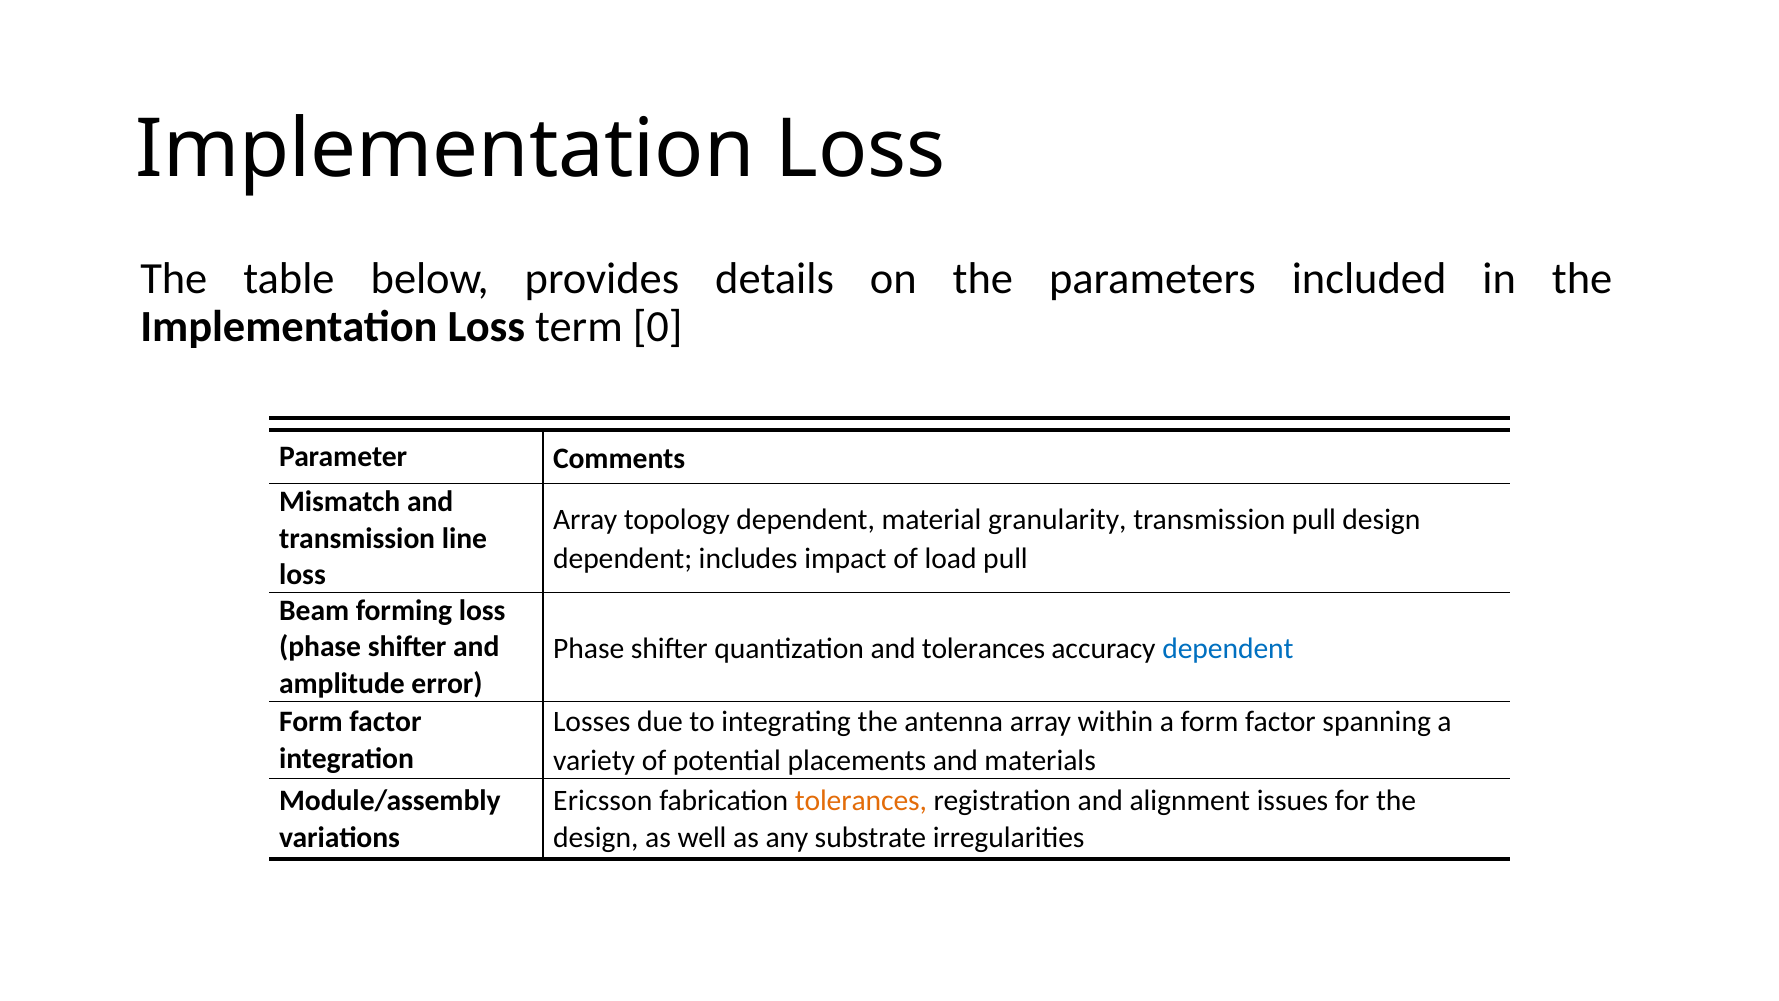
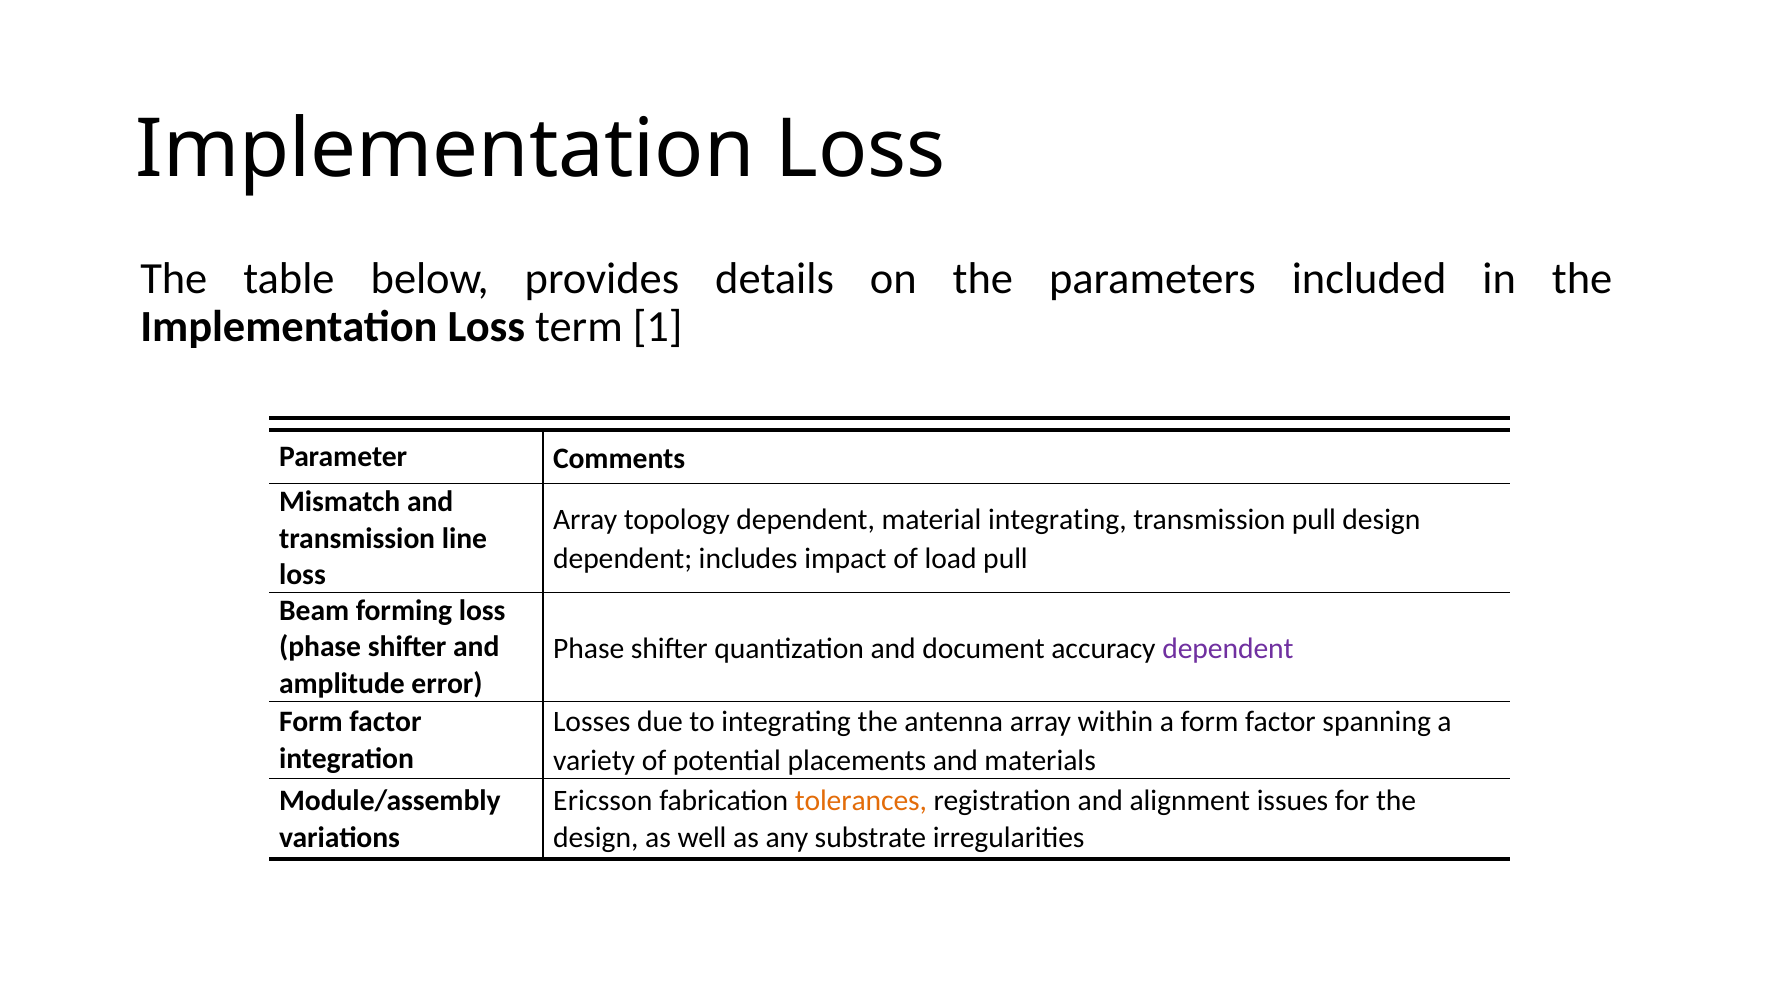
0: 0 -> 1
material granularity: granularity -> integrating
and tolerances: tolerances -> document
dependent at (1228, 648) colour: blue -> purple
